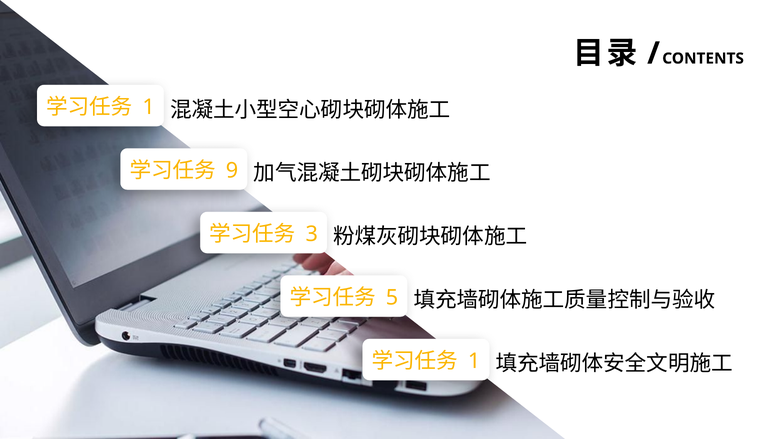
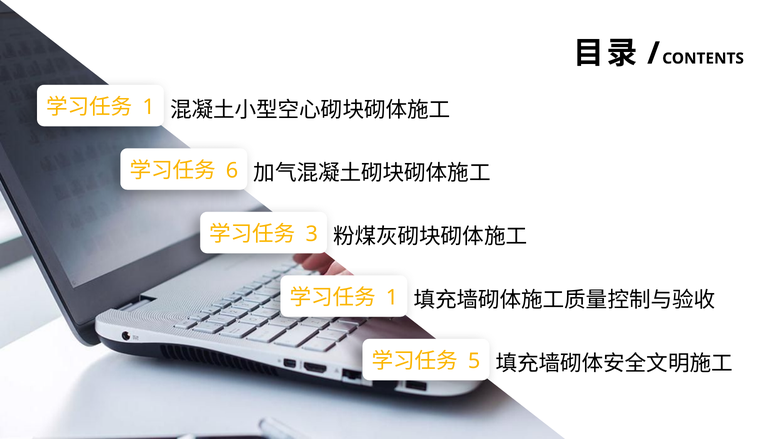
9: 9 -> 6
5 at (392, 298): 5 -> 1
1 at (474, 361): 1 -> 5
